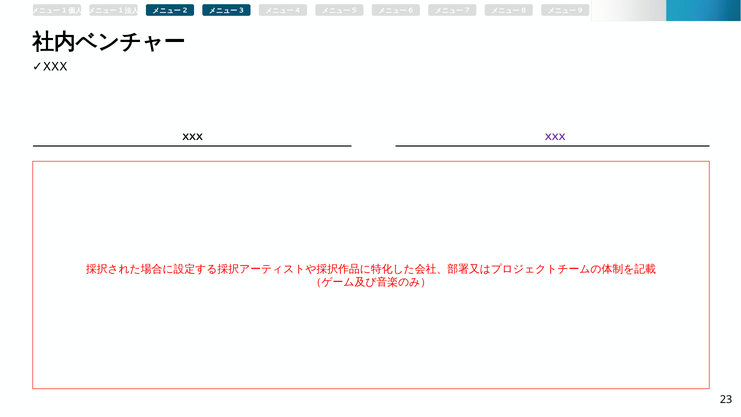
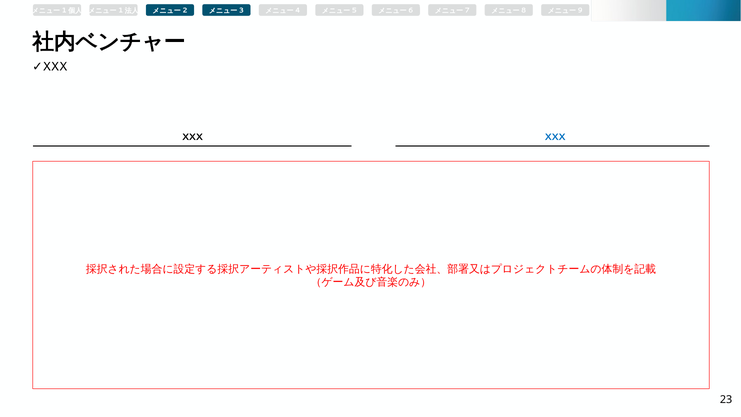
XXX at (555, 137) colour: purple -> blue
